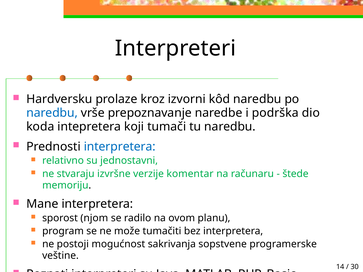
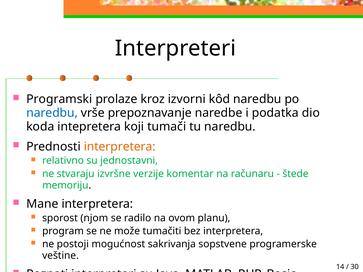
Hardversku: Hardversku -> Programski
podrška: podrška -> podatka
interpretera at (120, 147) colour: blue -> orange
